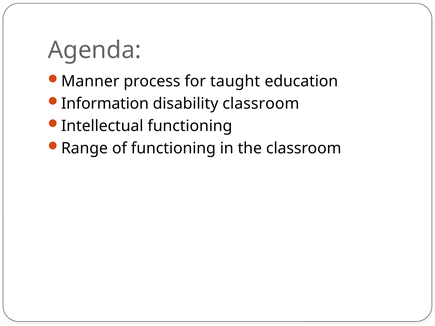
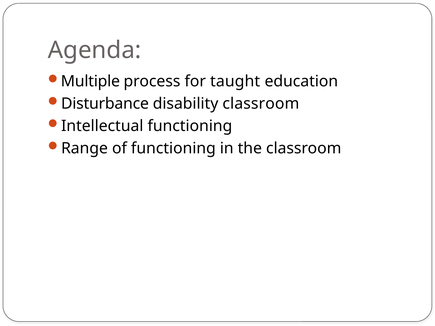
Manner: Manner -> Multiple
Information: Information -> Disturbance
